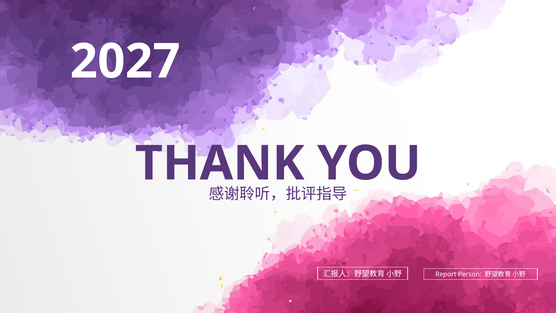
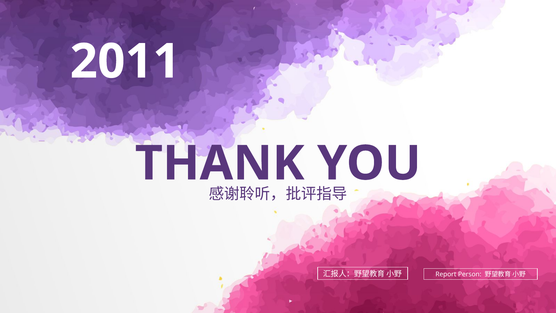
2027: 2027 -> 2011
